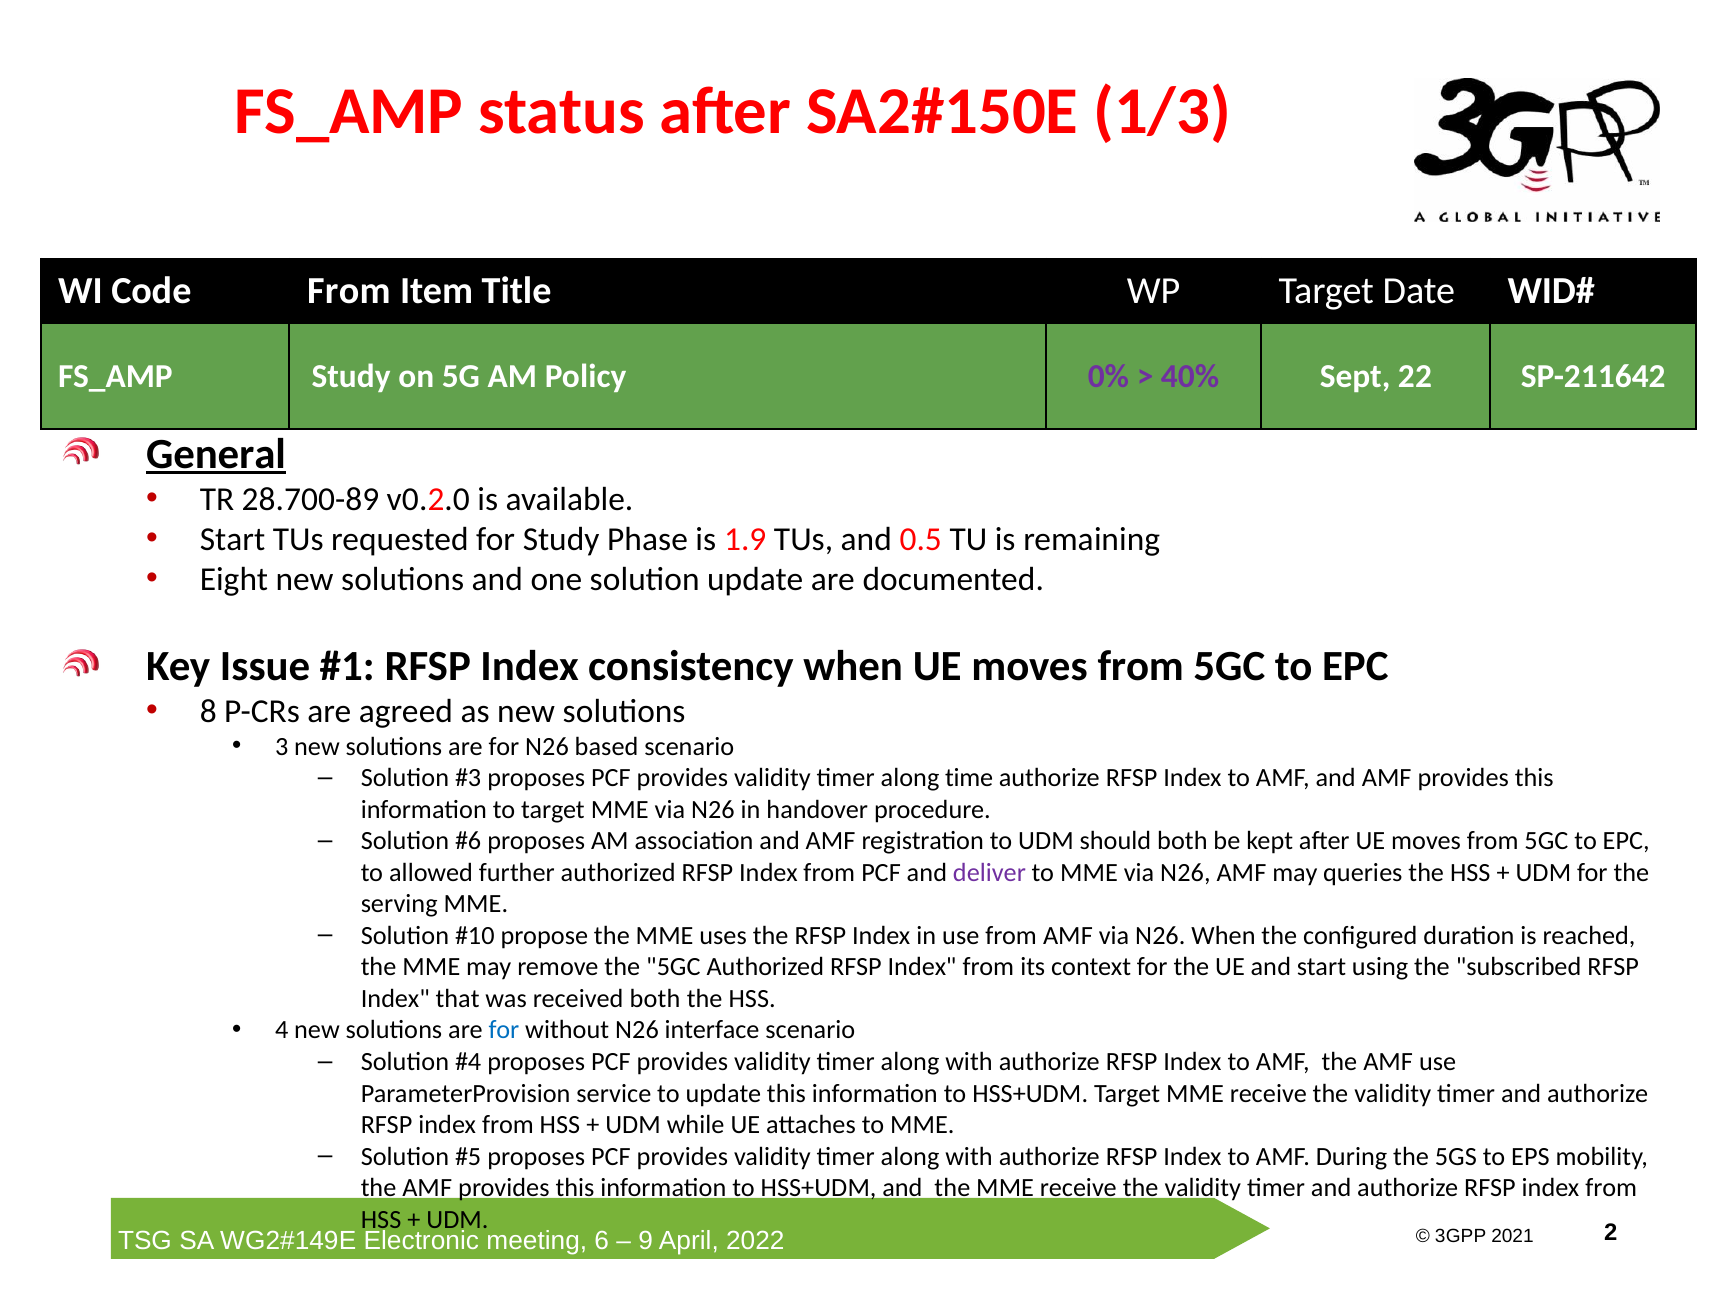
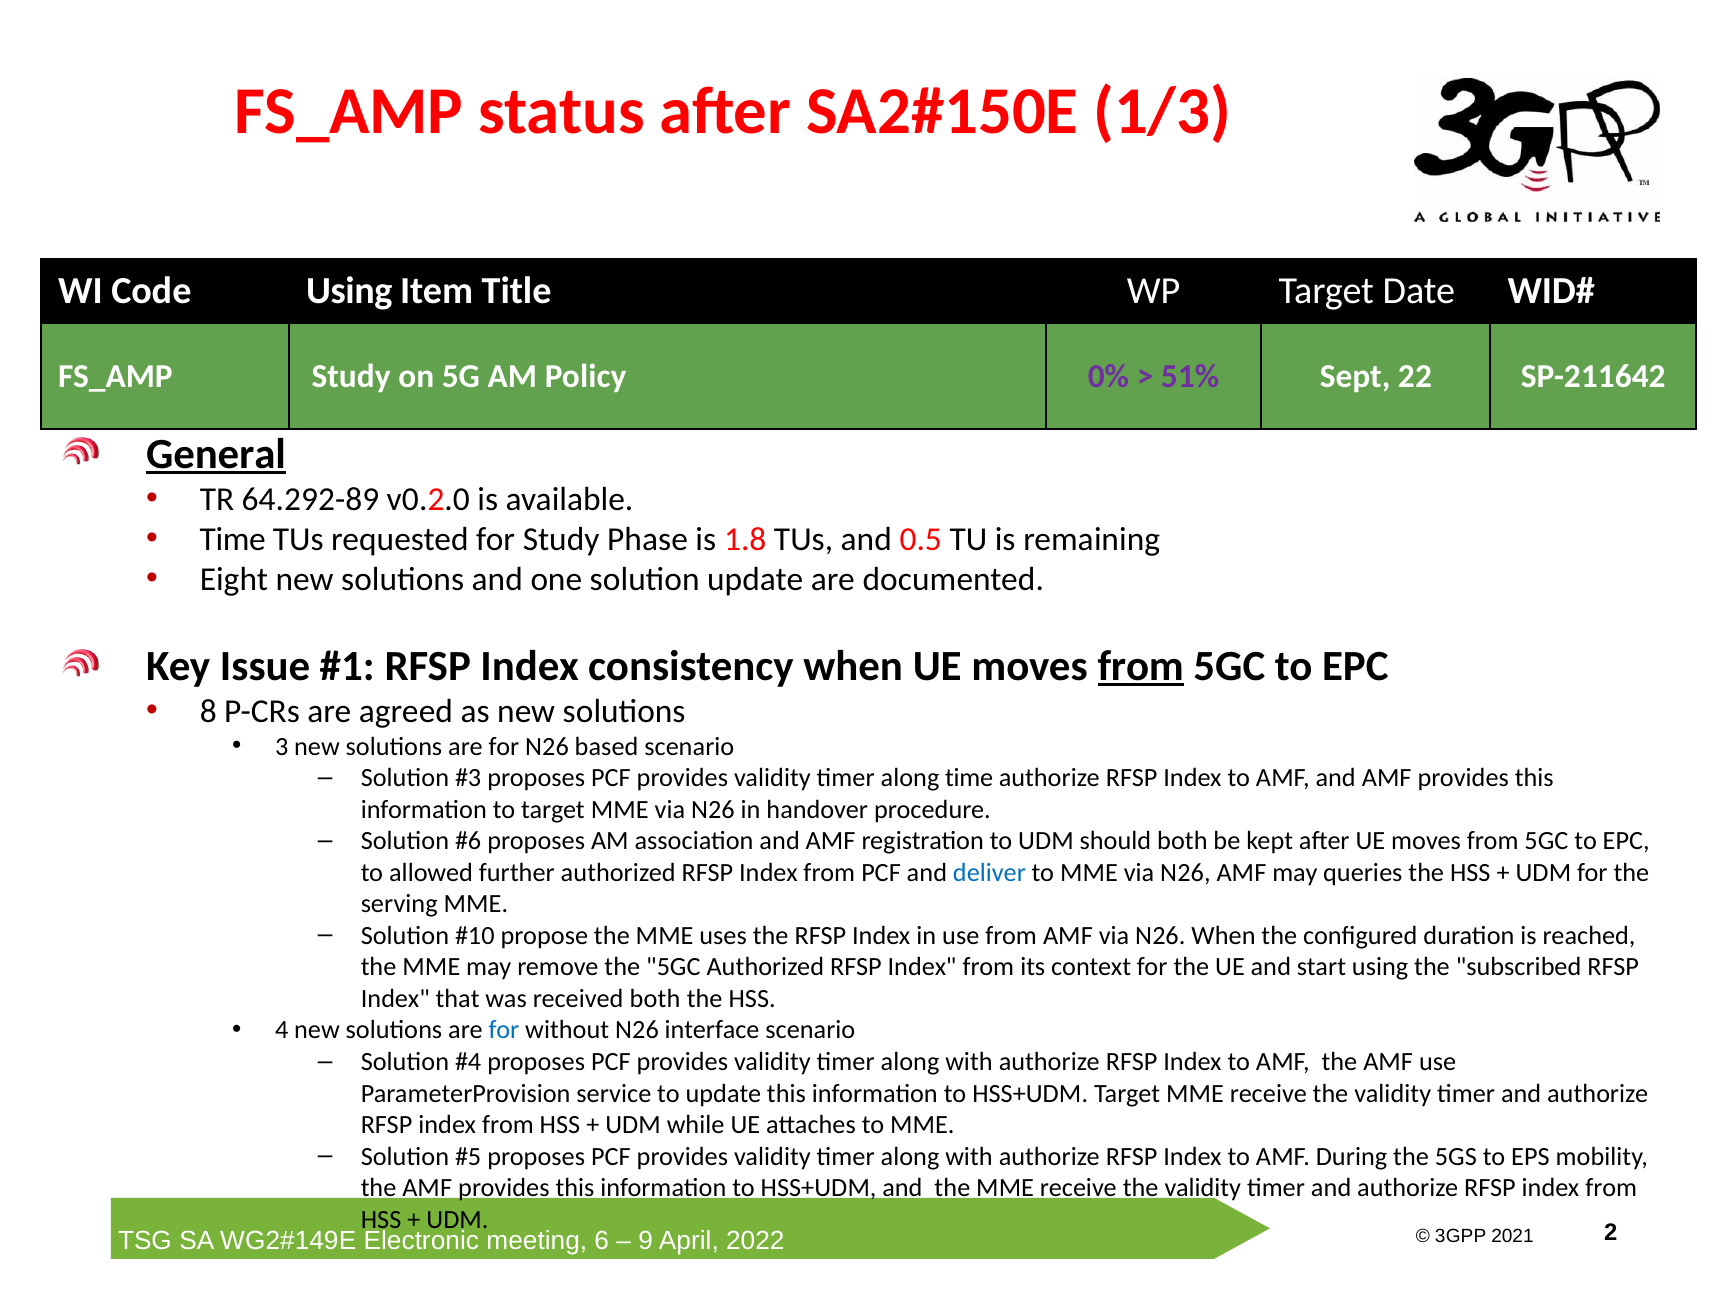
Code From: From -> Using
40%: 40% -> 51%
28.700-89: 28.700-89 -> 64.292-89
Start at (233, 539): Start -> Time
1.9: 1.9 -> 1.8
from at (1141, 666) underline: none -> present
deliver colour: purple -> blue
